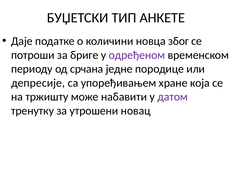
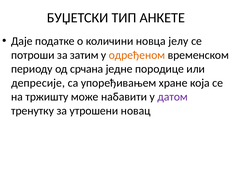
због: због -> јелу
бриге: бриге -> затим
одређеном colour: purple -> orange
